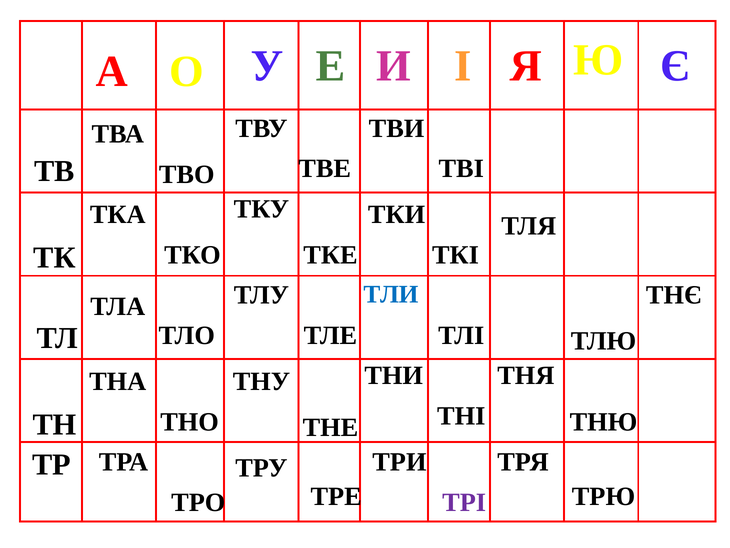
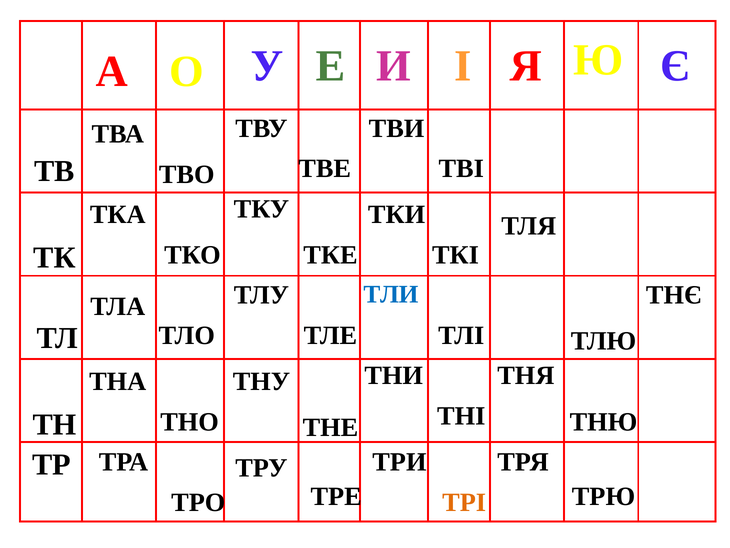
ТРІ colour: purple -> orange
